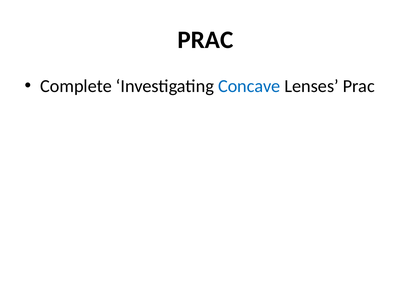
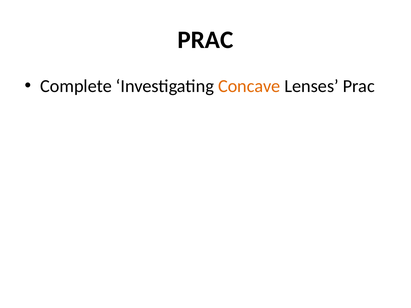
Concave colour: blue -> orange
